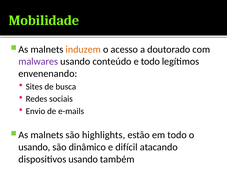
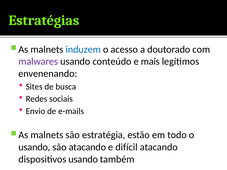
Mobilidade: Mobilidade -> Estratégias
induzem colour: orange -> blue
e todo: todo -> mais
highlights: highlights -> estratégia
são dinâmico: dinâmico -> atacando
